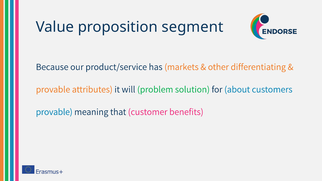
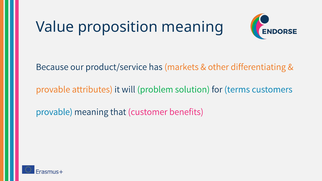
proposition segment: segment -> meaning
about: about -> terms
